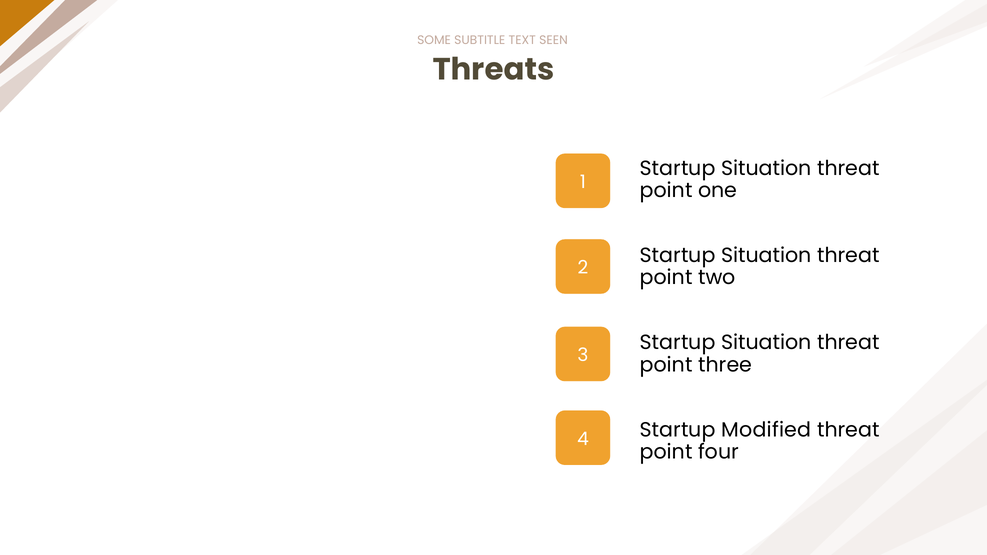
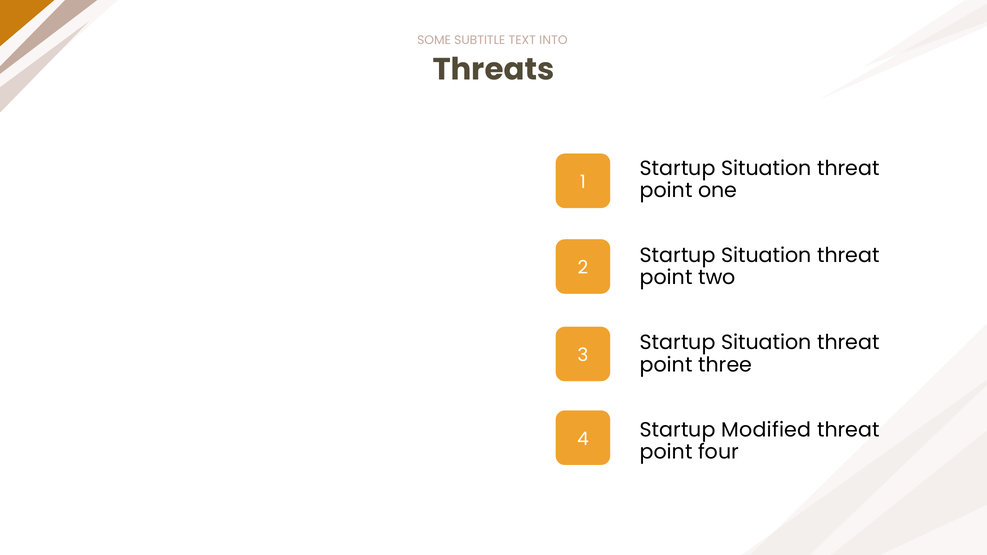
SEEN: SEEN -> INTO
